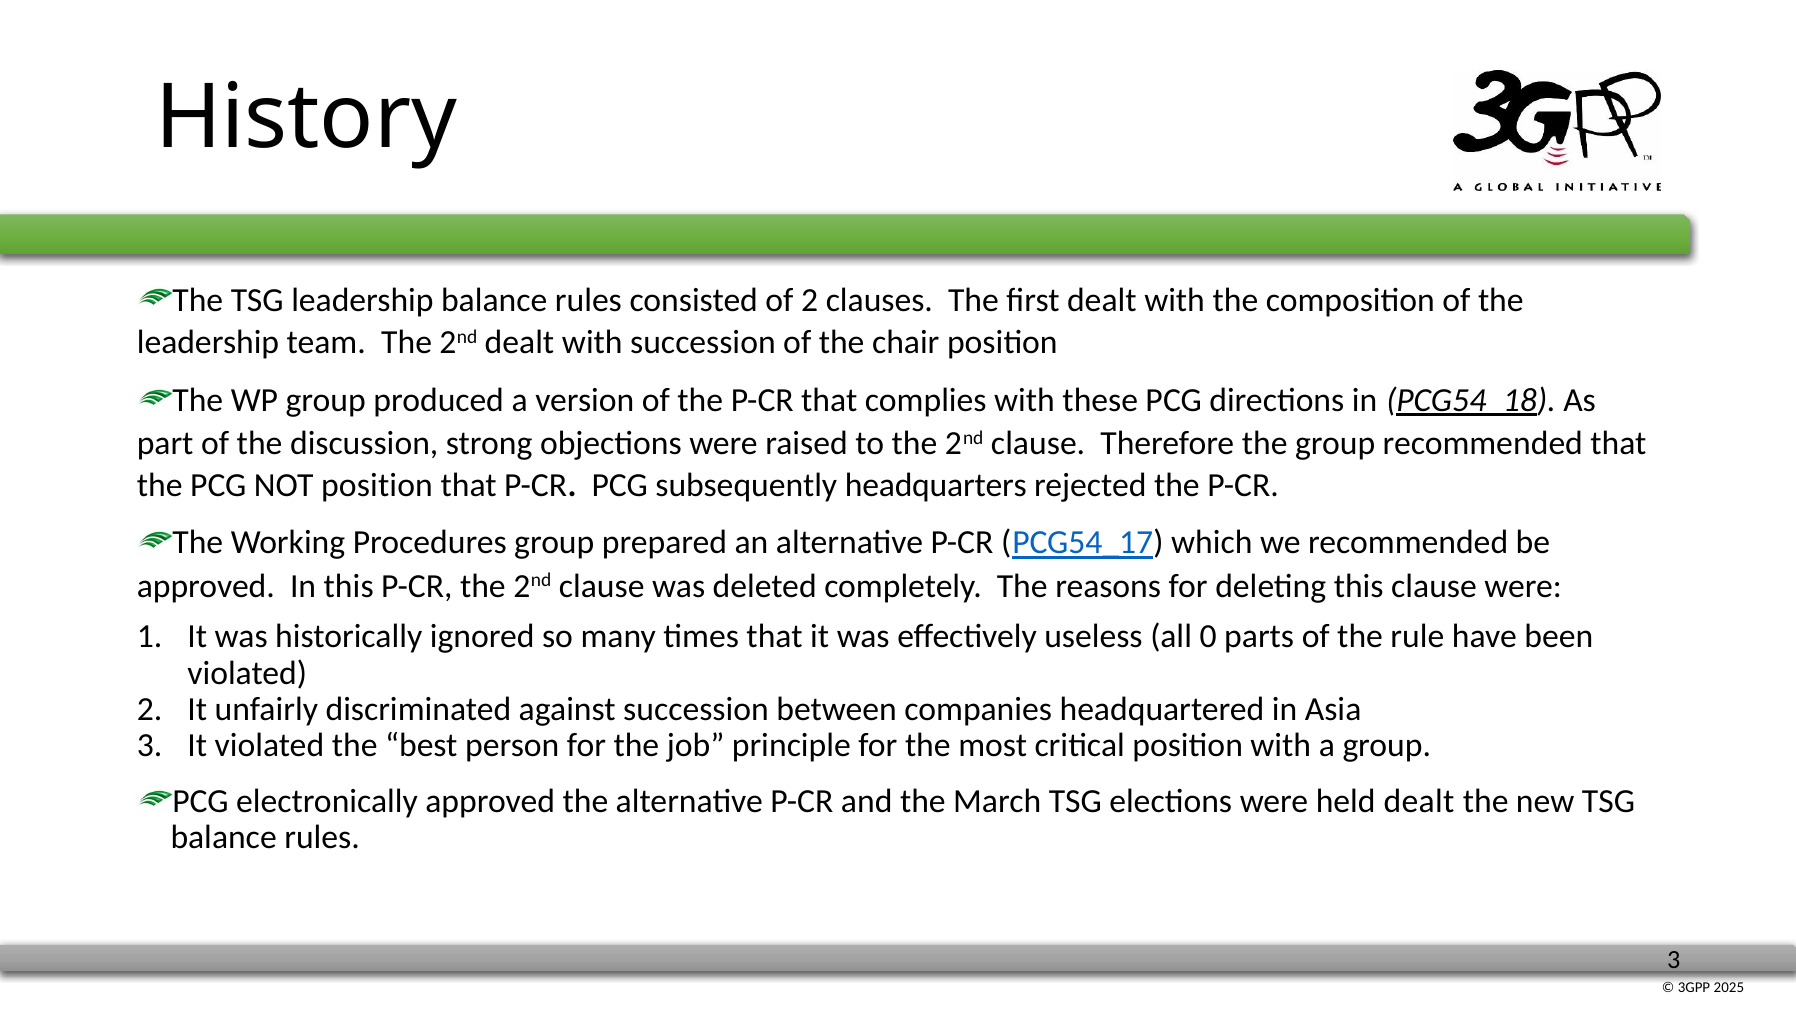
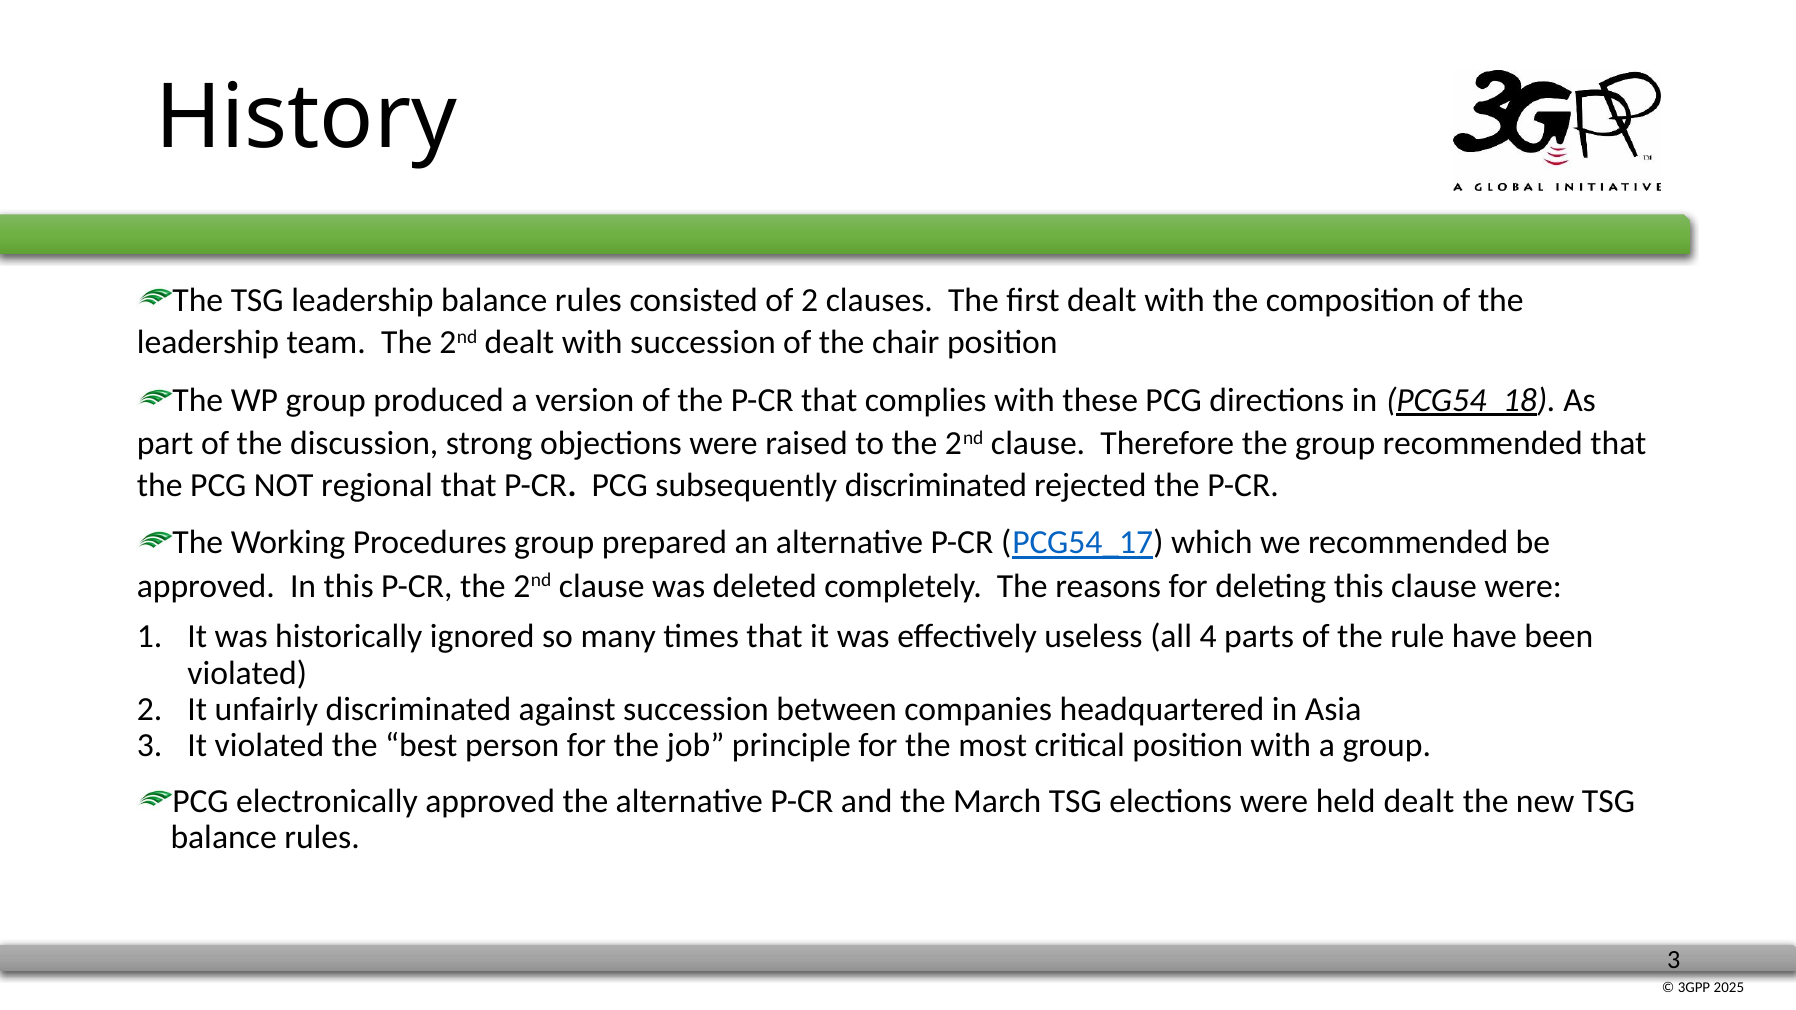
NOT position: position -> regional
subsequently headquarters: headquarters -> discriminated
0: 0 -> 4
